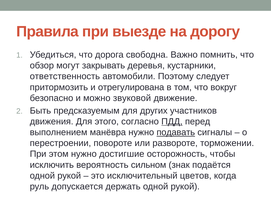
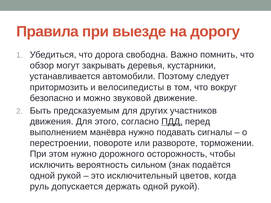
ответственность: ответственность -> устанавливается
отрегулирована: отрегулирована -> велосипедисты
подавать underline: present -> none
достигшие: достигшие -> дорожного
